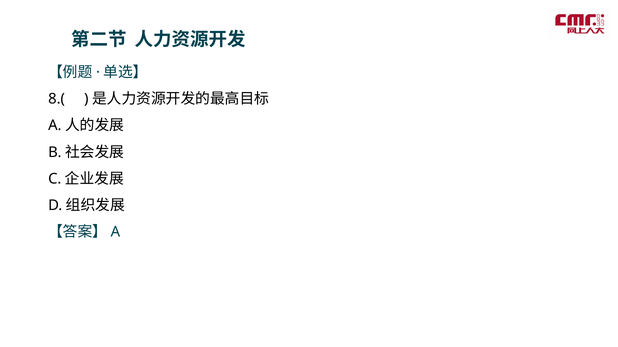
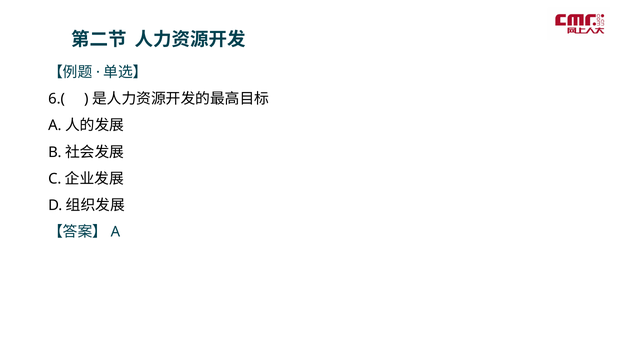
8.(: 8.( -> 6.(
